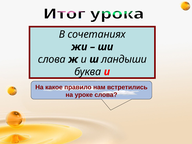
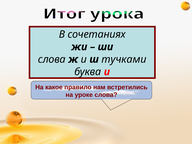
ландыши: ландыши -> тучками
